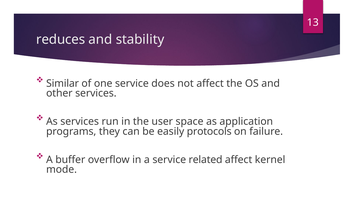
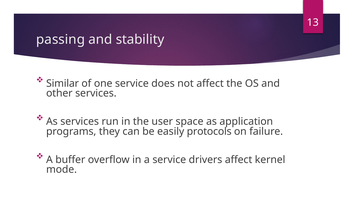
reduces: reduces -> passing
related: related -> drivers
